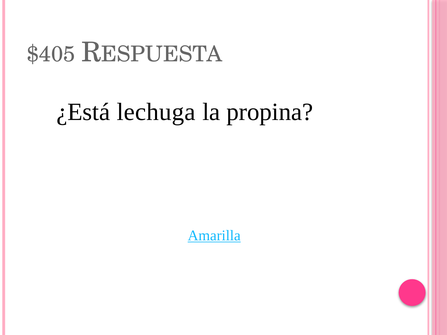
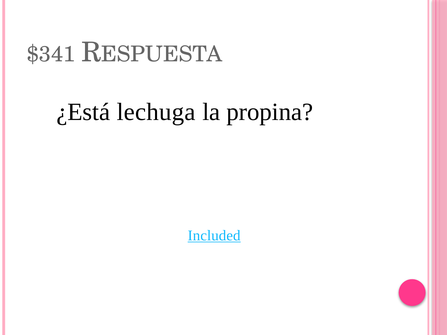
$405: $405 -> $341
Amarilla: Amarilla -> Included
